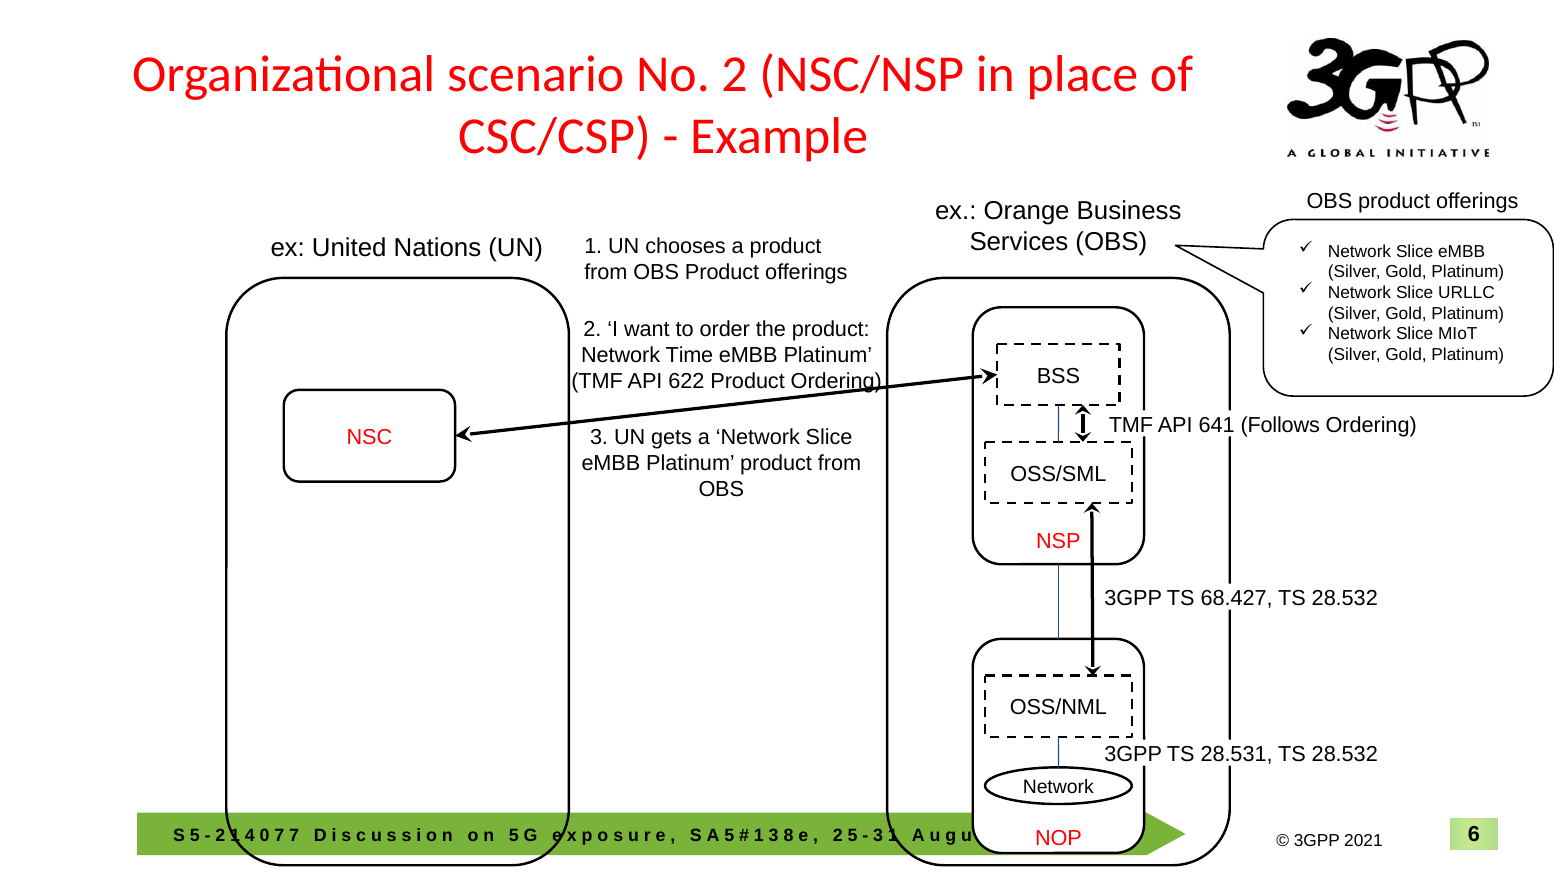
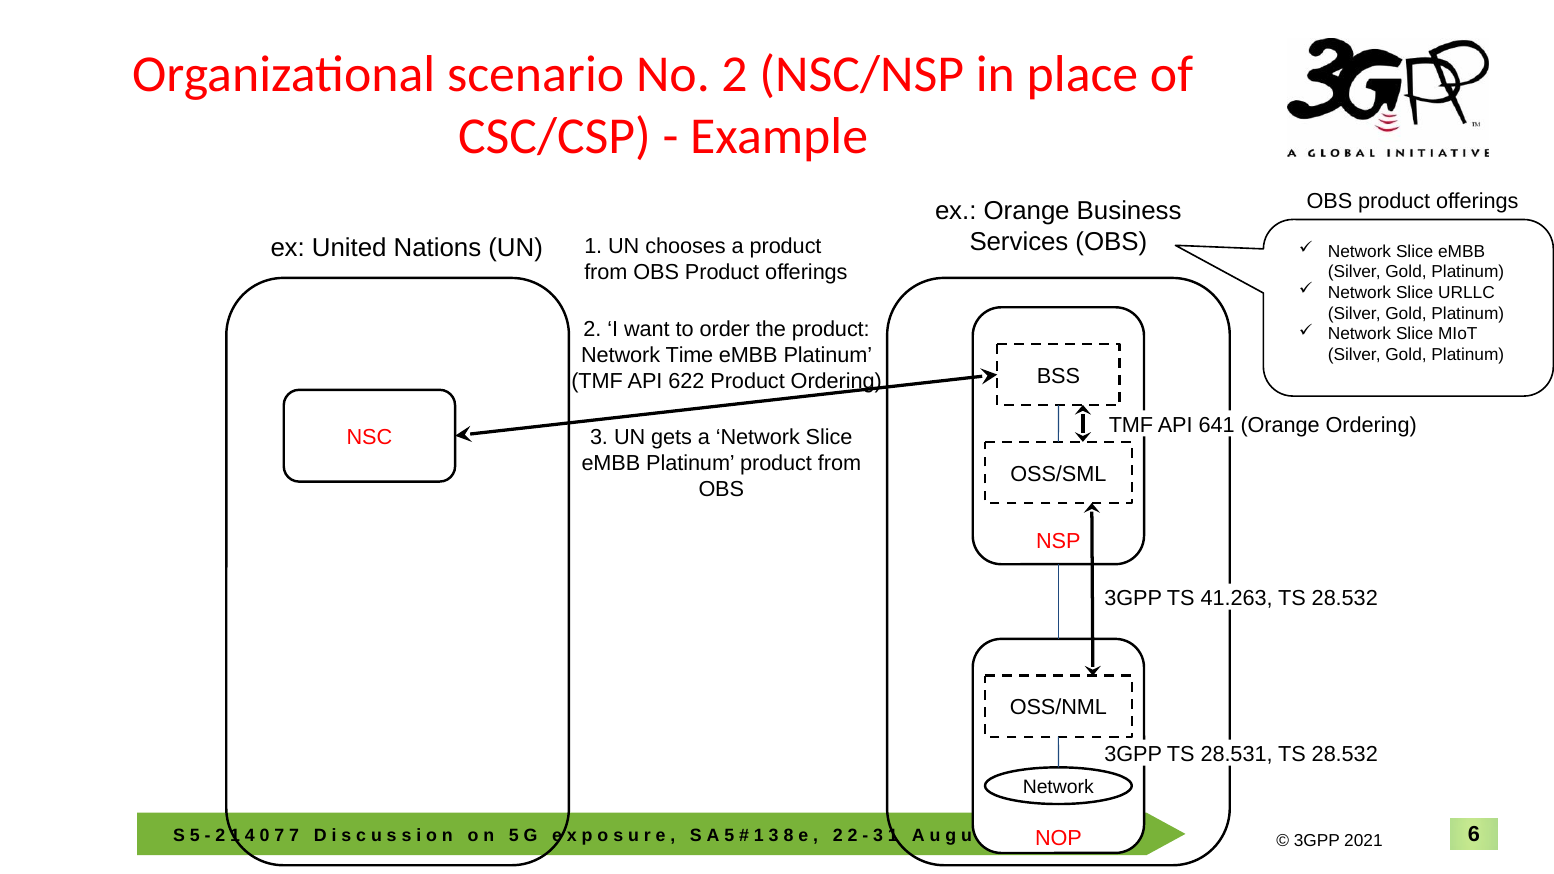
641 Follows: Follows -> Orange
68.427: 68.427 -> 41.263
2 5: 5 -> 2
